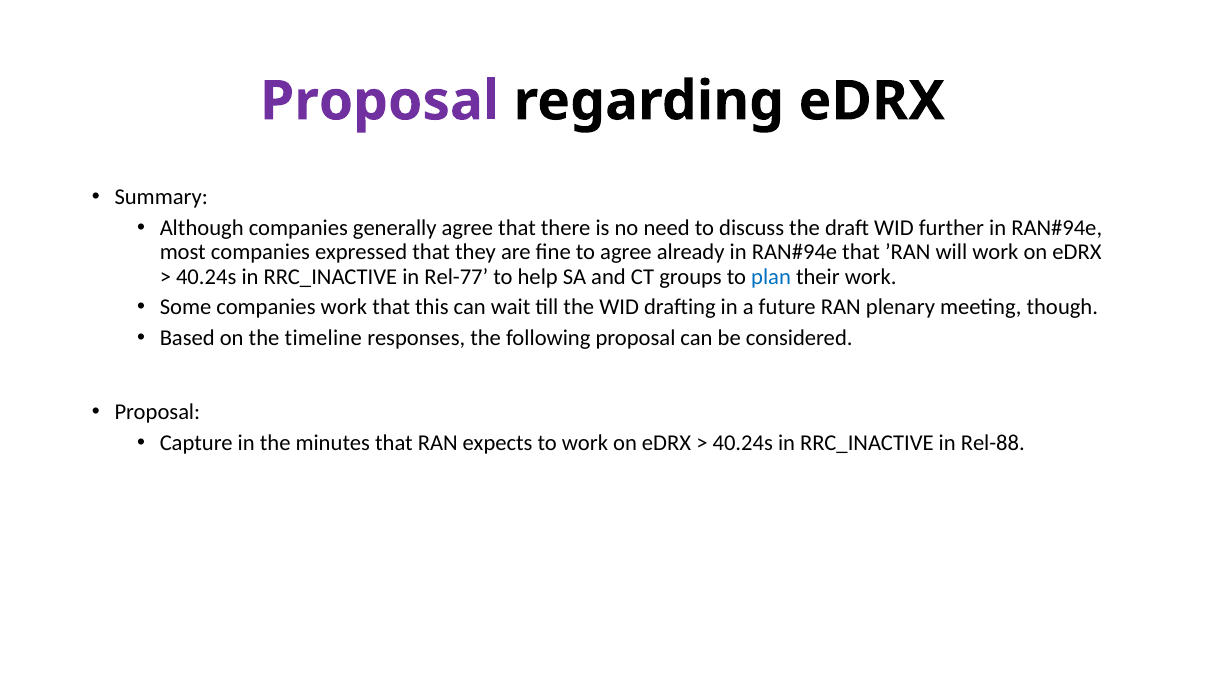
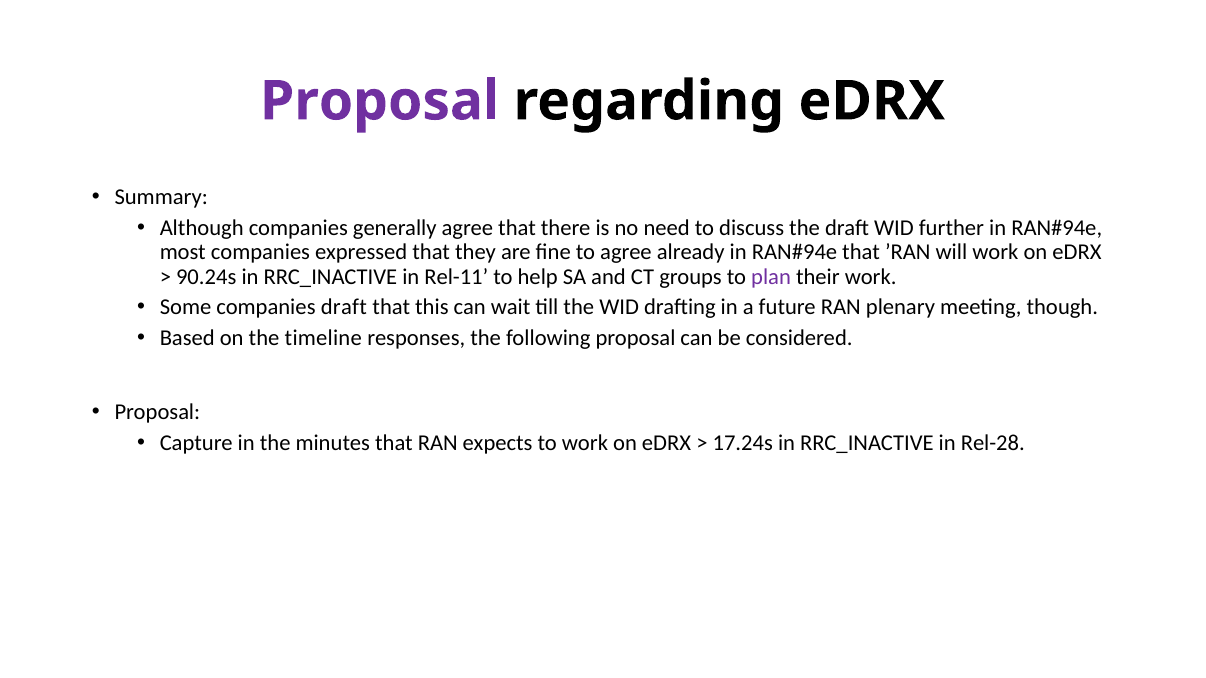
40.24s at (206, 277): 40.24s -> 90.24s
Rel-77: Rel-77 -> Rel-11
plan colour: blue -> purple
companies work: work -> draft
40.24s at (743, 443): 40.24s -> 17.24s
Rel-88: Rel-88 -> Rel-28
